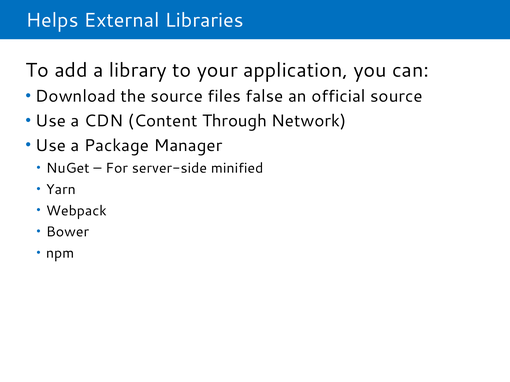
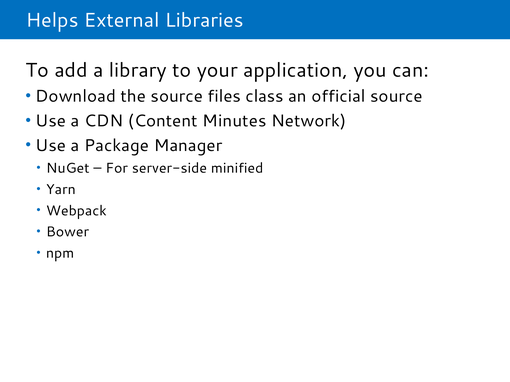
false: false -> class
Through: Through -> Minutes
